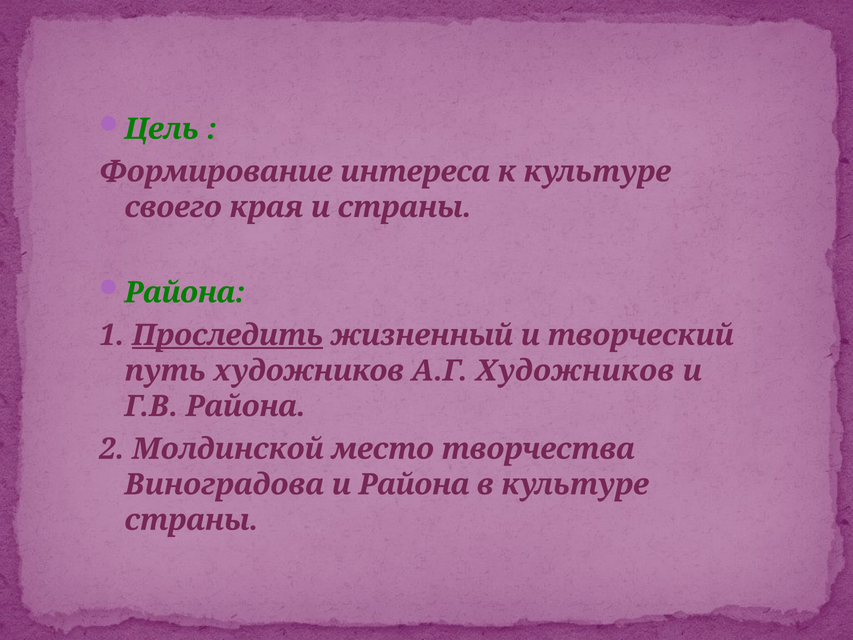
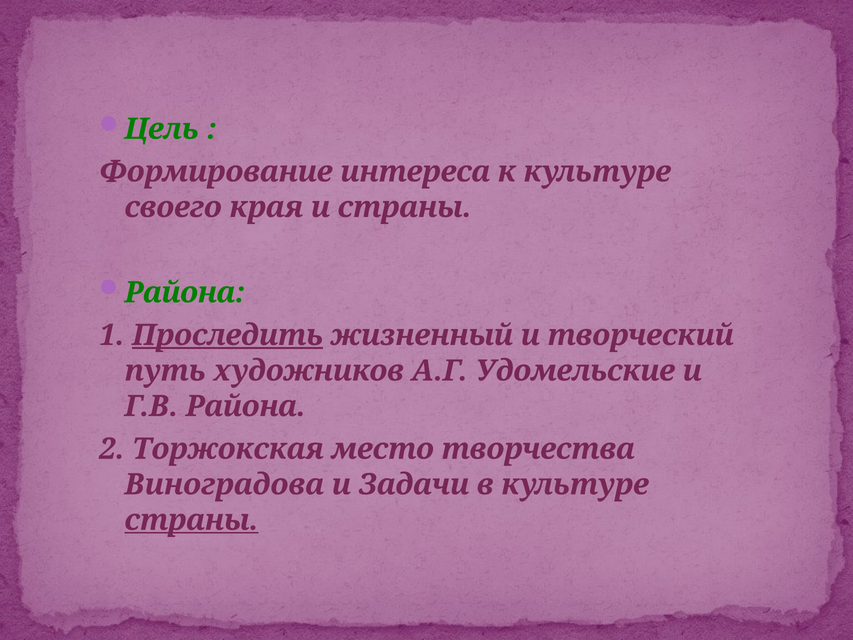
А.Г Художников: Художников -> Удомельские
Молдинской: Молдинской -> Торжокская
и Района: Района -> Задачи
страны at (192, 520) underline: none -> present
